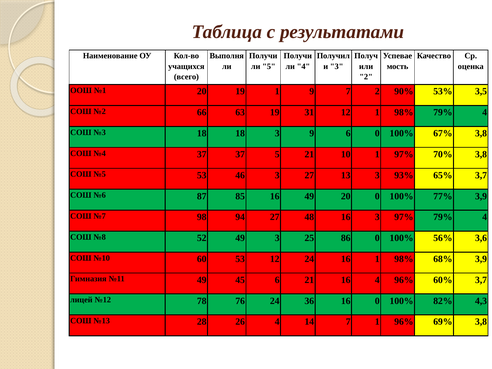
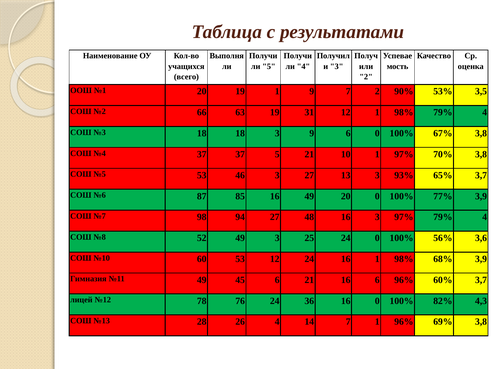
25 86: 86 -> 24
16 4: 4 -> 6
